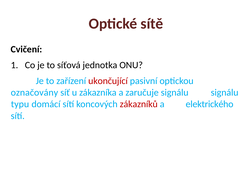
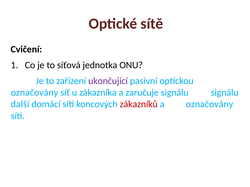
ukončující colour: red -> purple
typu: typu -> další
a elektrického: elektrického -> označovány
